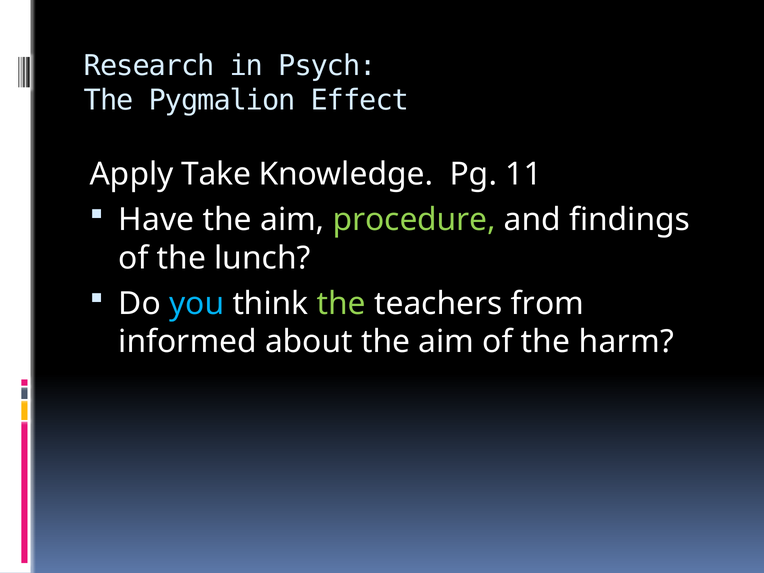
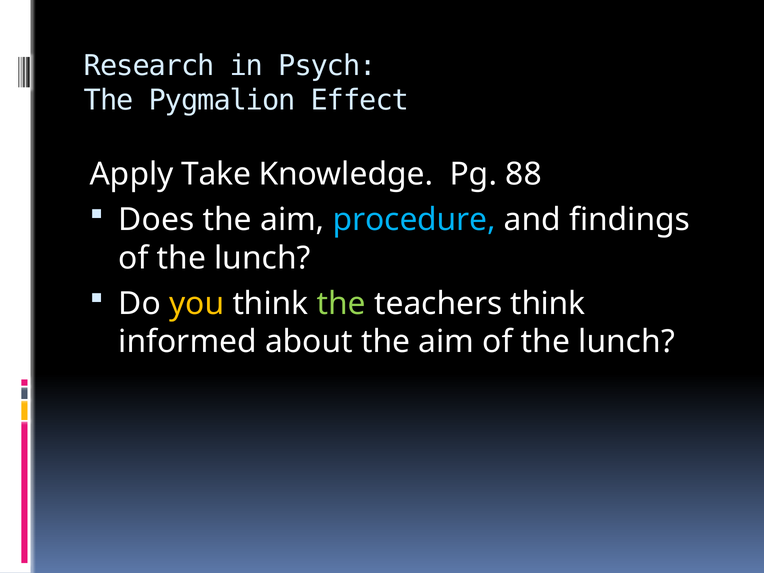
11: 11 -> 88
Have: Have -> Does
procedure colour: light green -> light blue
you colour: light blue -> yellow
teachers from: from -> think
aim of the harm: harm -> lunch
